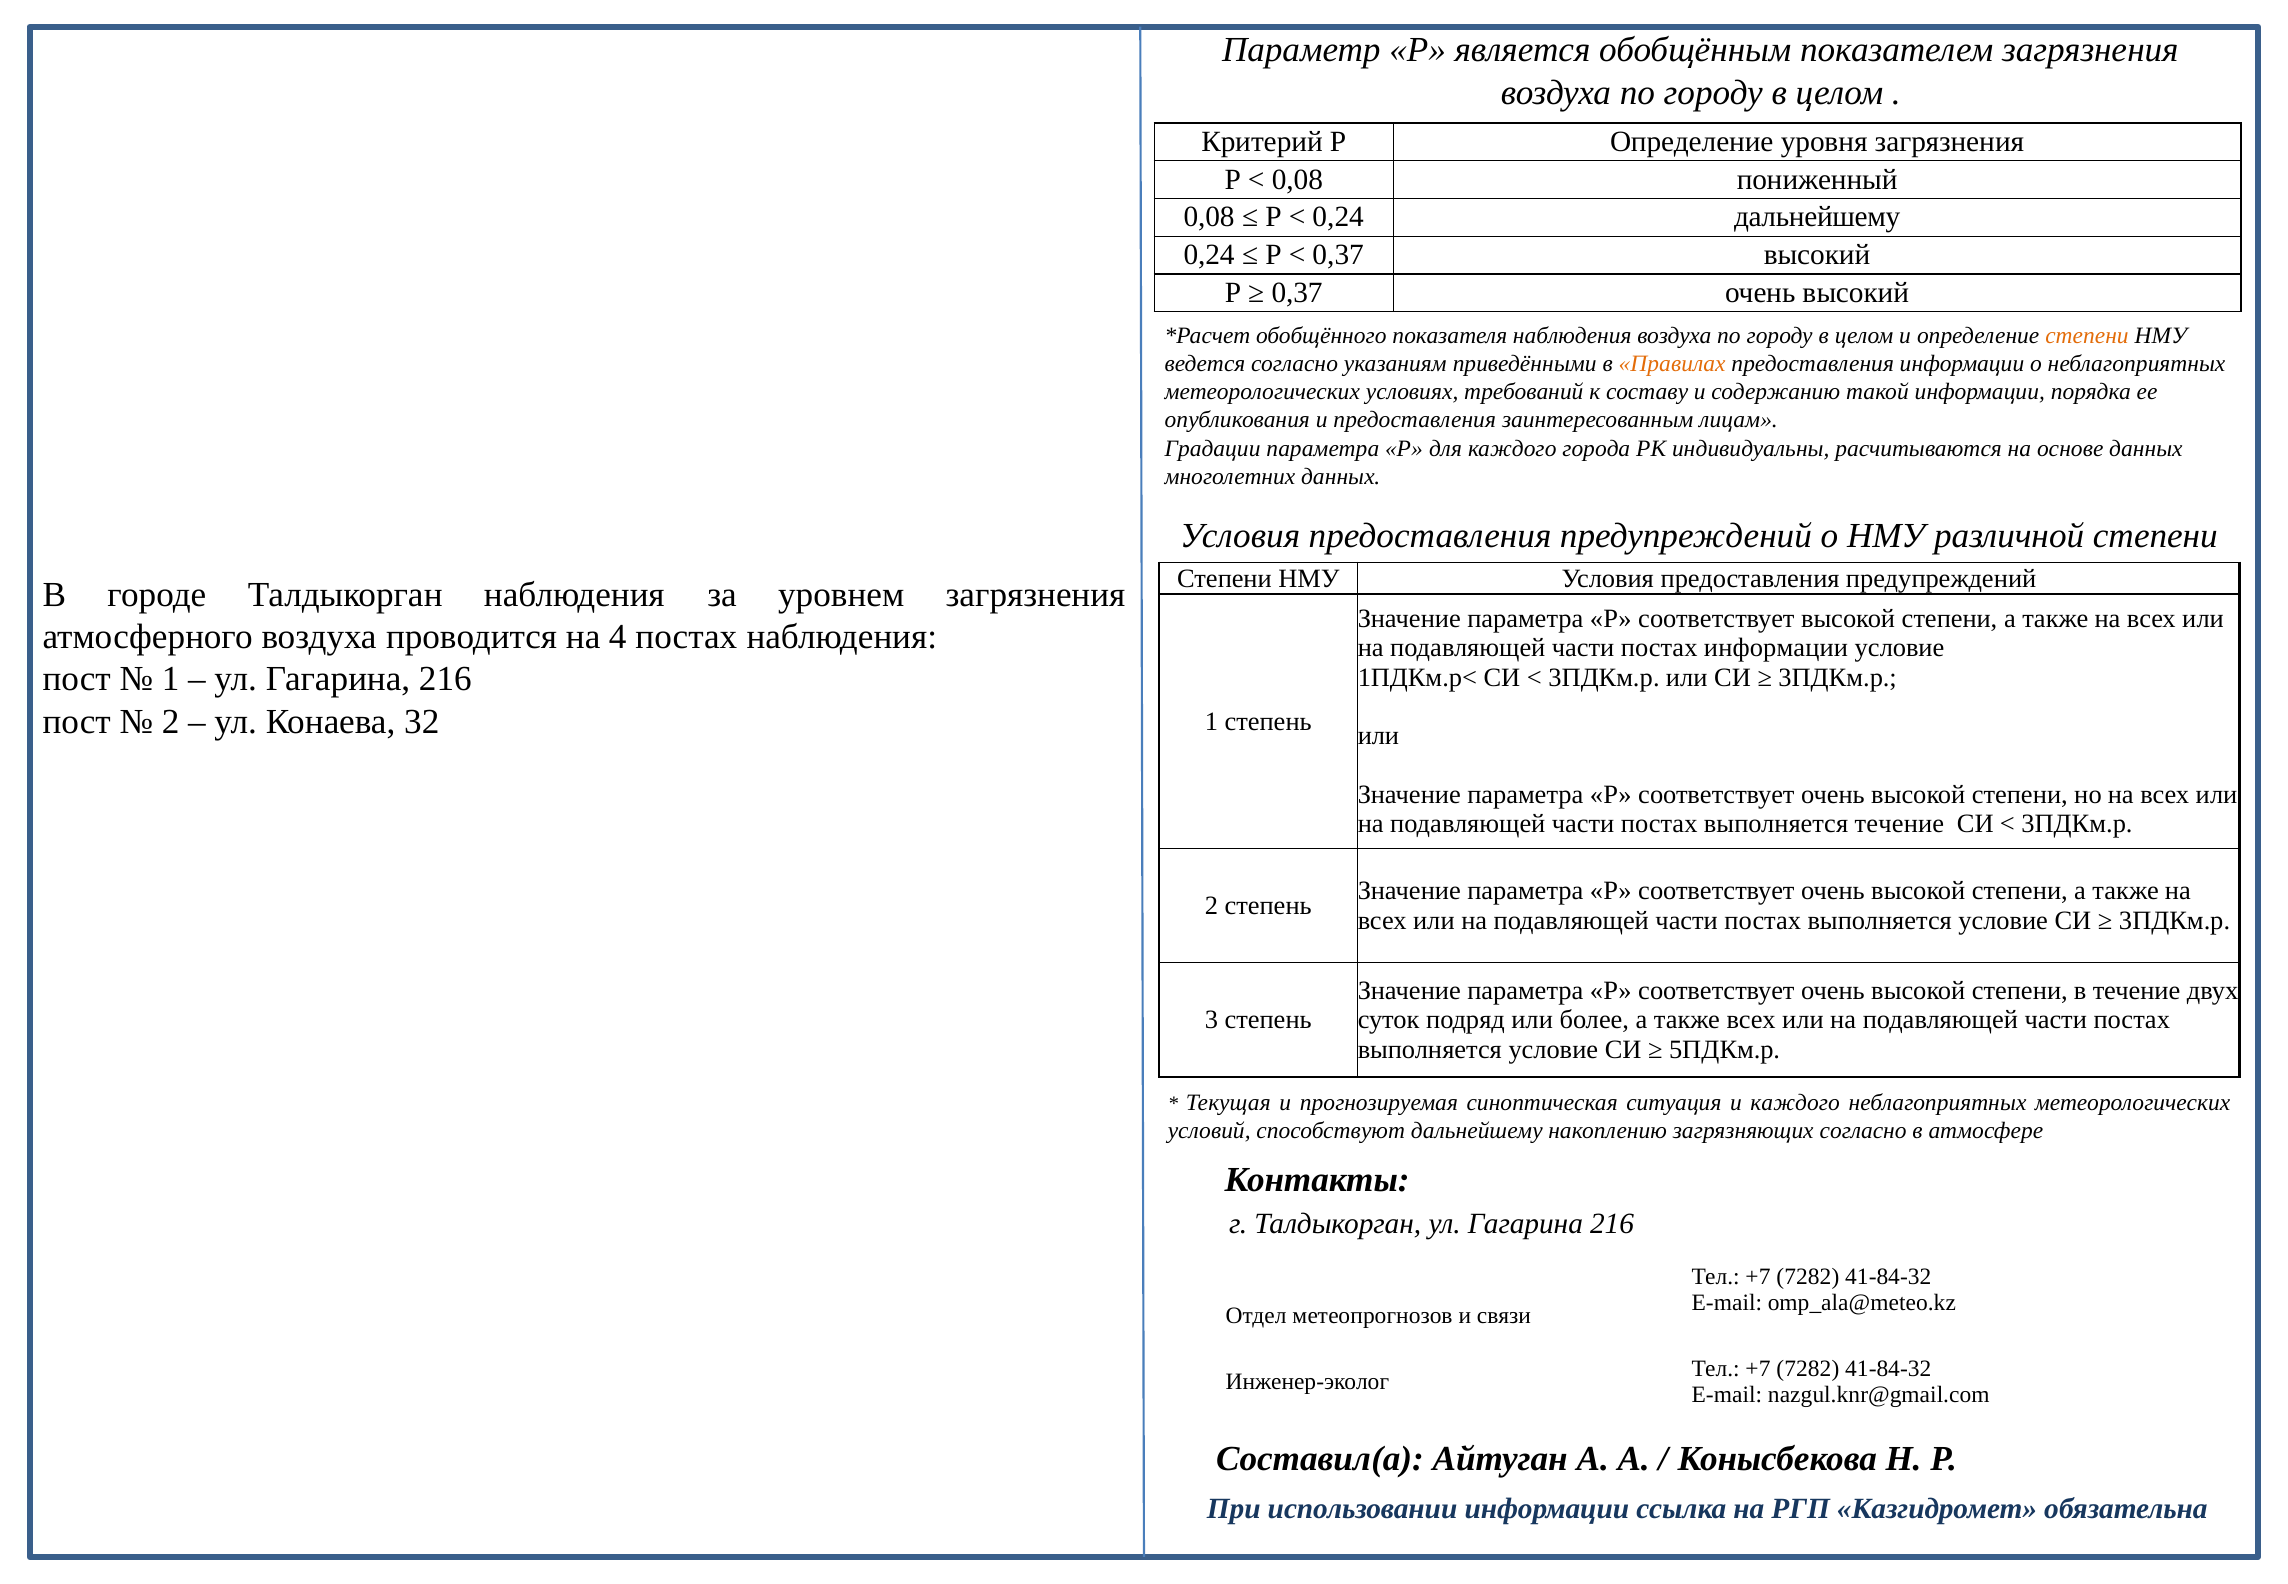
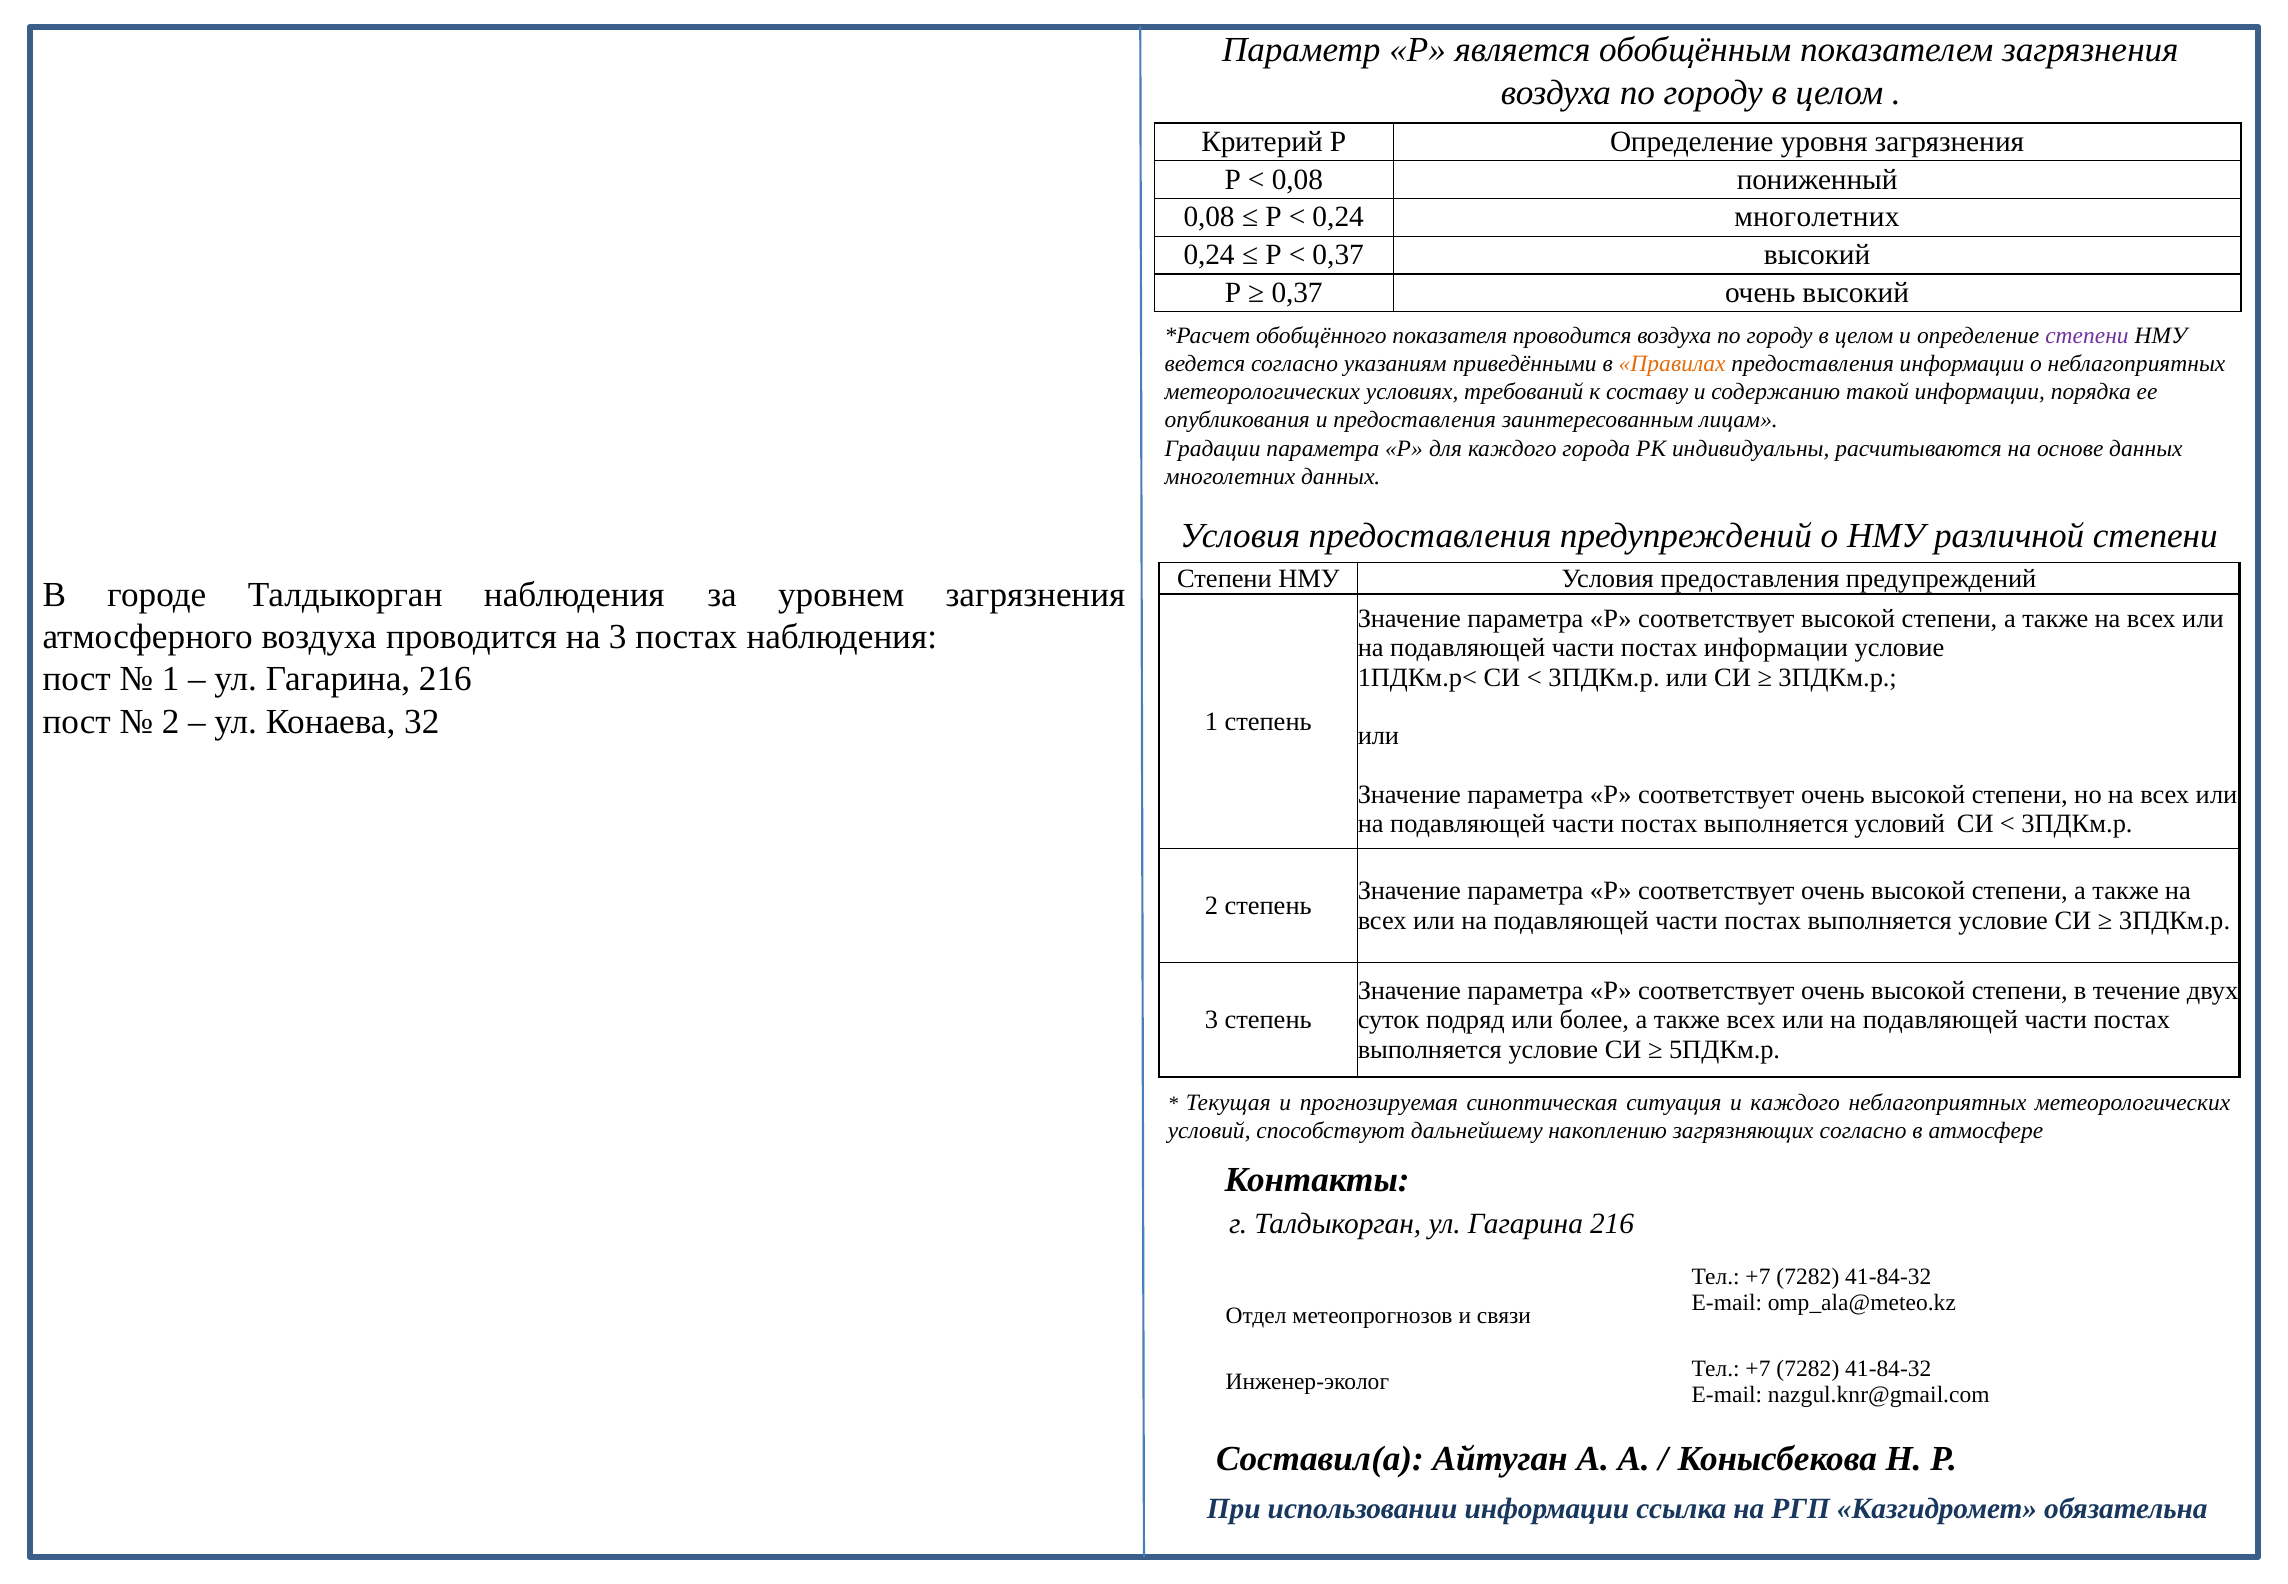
0,24 дальнейшему: дальнейшему -> многолетних
показателя наблюдения: наблюдения -> проводится
степени at (2087, 336) colour: orange -> purple
на 4: 4 -> 3
выполняется течение: течение -> условий
